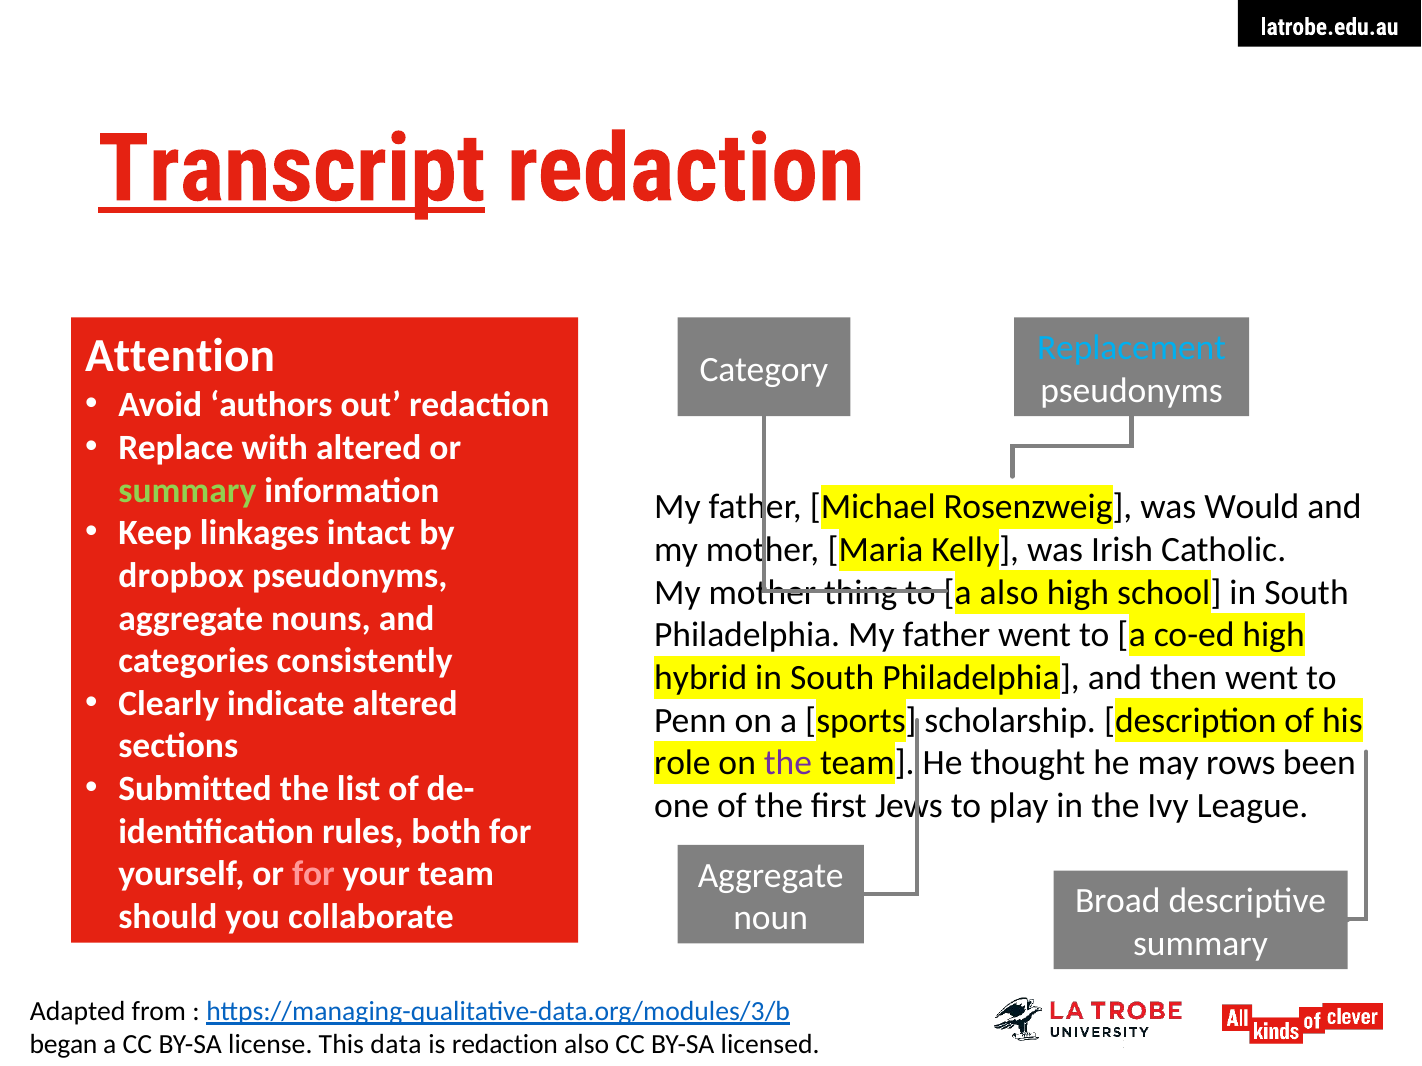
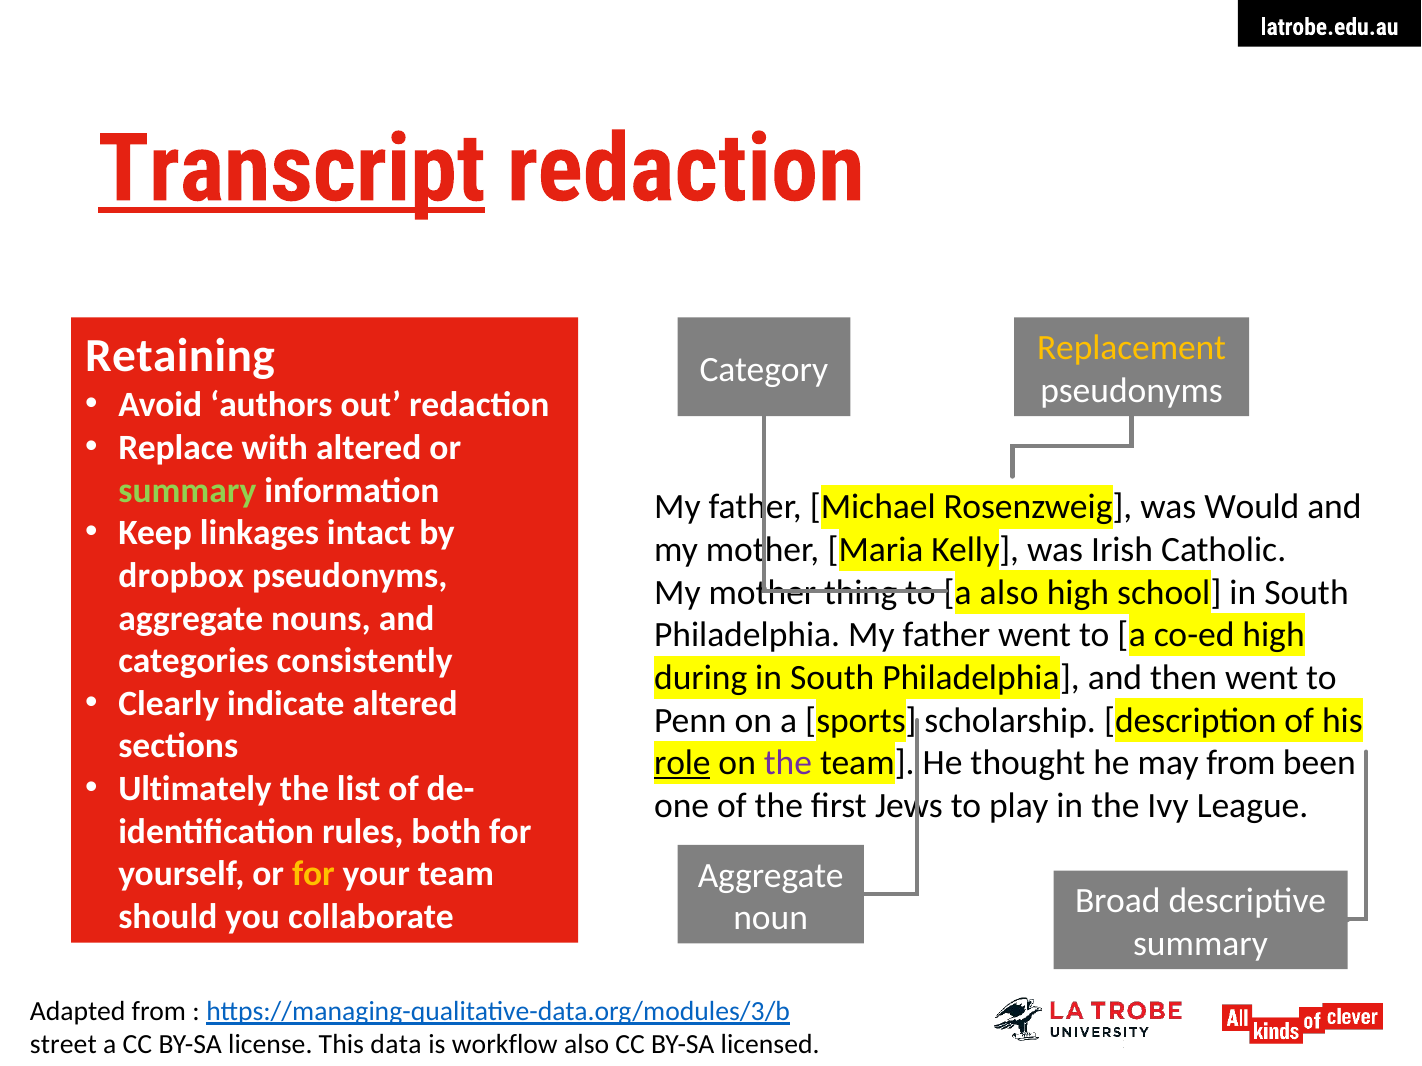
Replacement colour: light blue -> yellow
Attention: Attention -> Retaining
hybrid: hybrid -> during
role underline: none -> present
may rows: rows -> from
Submitted: Submitted -> Ultimately
for at (313, 875) colour: pink -> yellow
began: began -> street
is redaction: redaction -> workflow
